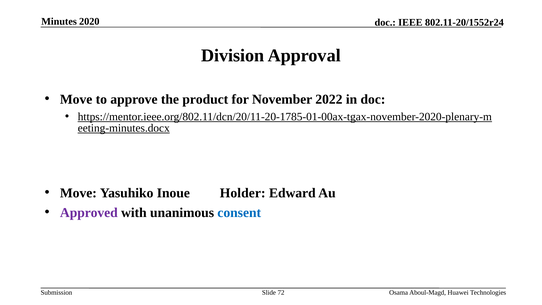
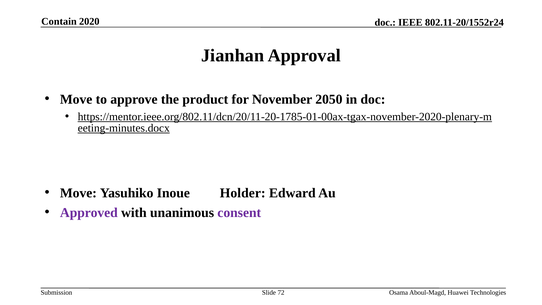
Minutes: Minutes -> Contain
Division: Division -> Jianhan
2022: 2022 -> 2050
consent colour: blue -> purple
